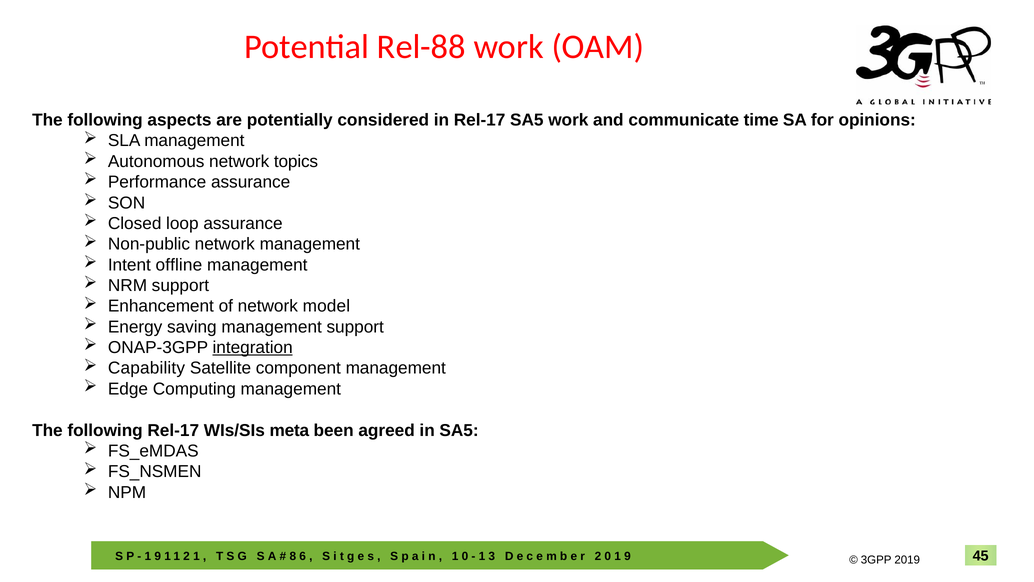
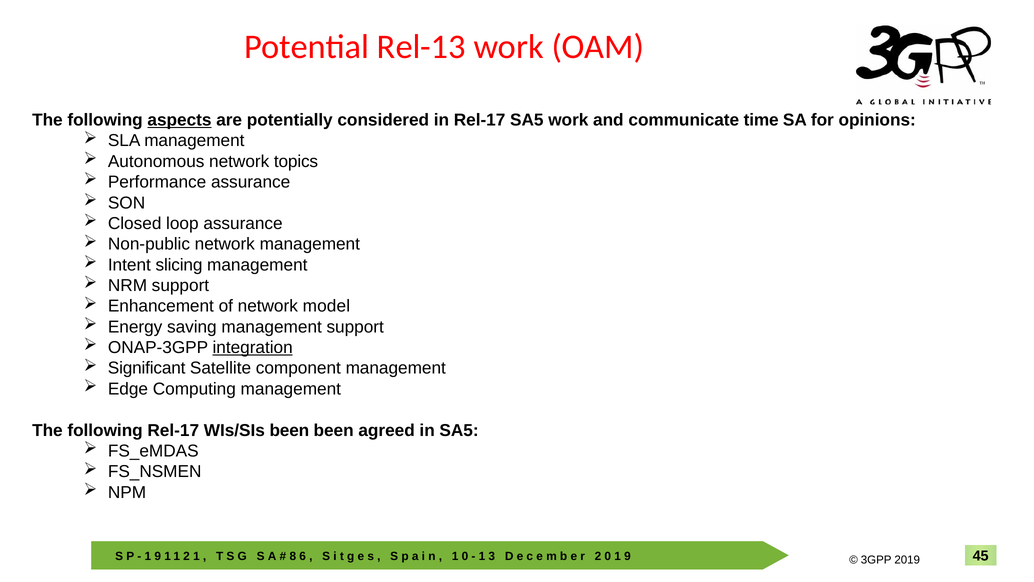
Rel-88: Rel-88 -> Rel-13
aspects underline: none -> present
offline: offline -> slicing
Capability: Capability -> Significant
WIs/SIs meta: meta -> been
